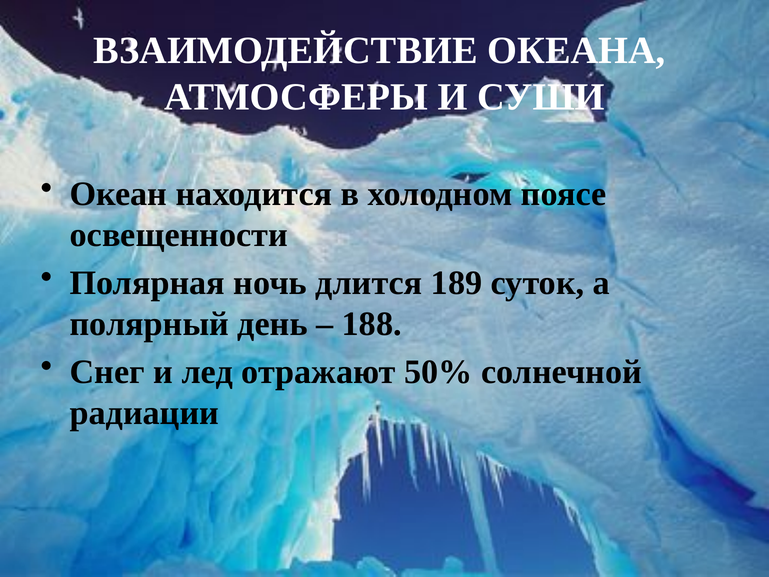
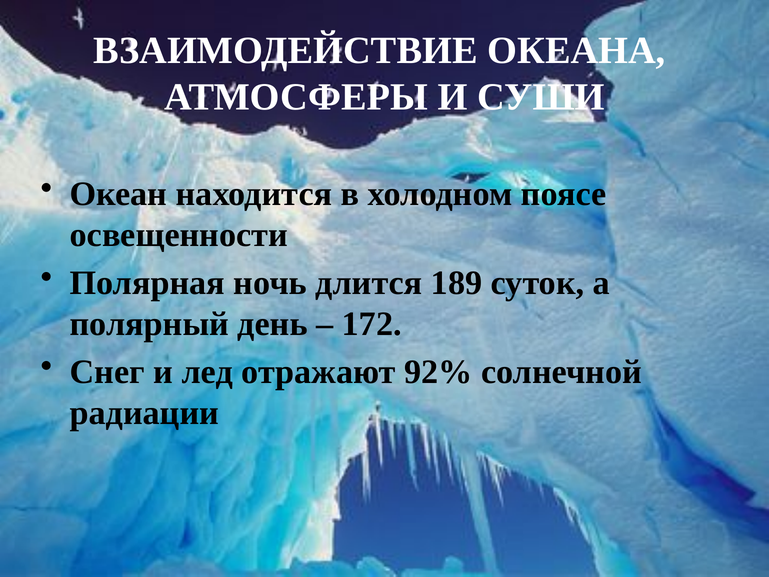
188: 188 -> 172
50%: 50% -> 92%
